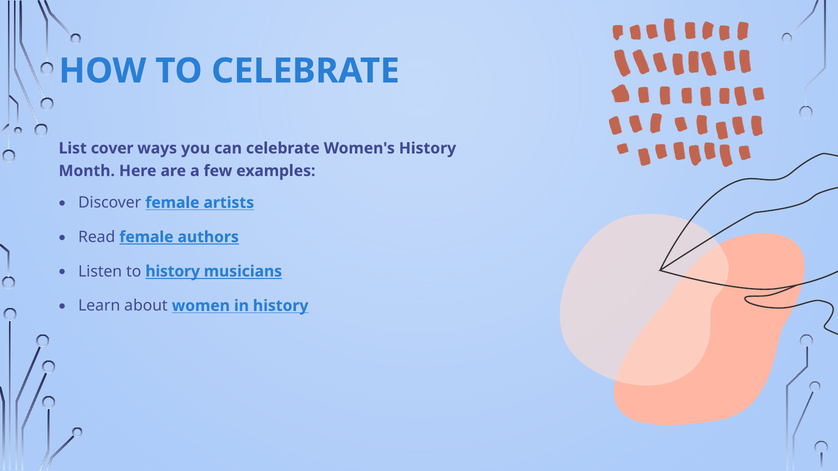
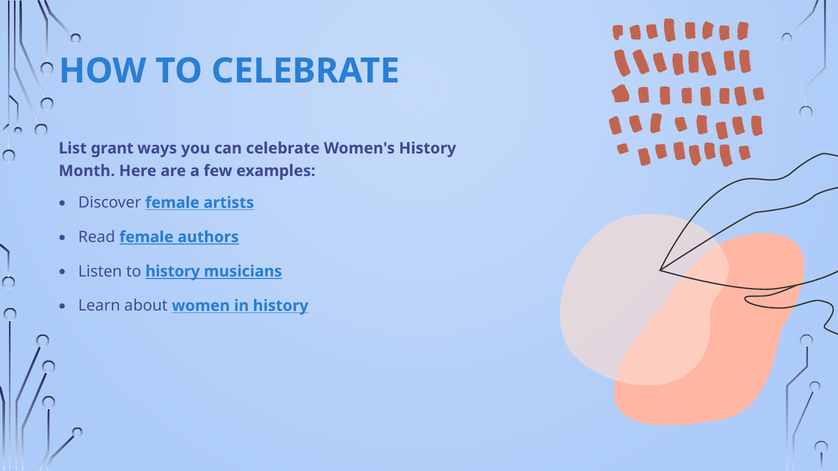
cover: cover -> grant
